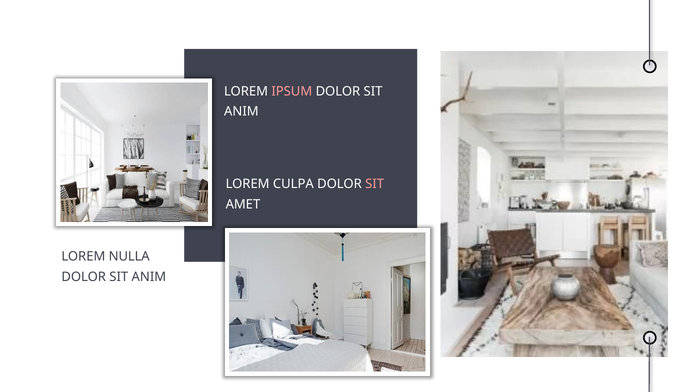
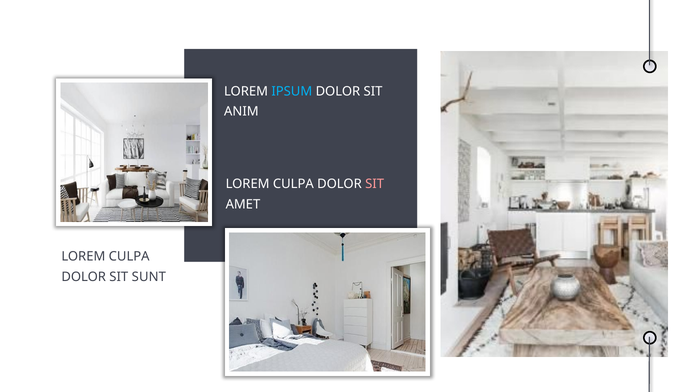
IPSUM colour: pink -> light blue
NULLA at (129, 256): NULLA -> CULPA
ANIM at (149, 277): ANIM -> SUNT
